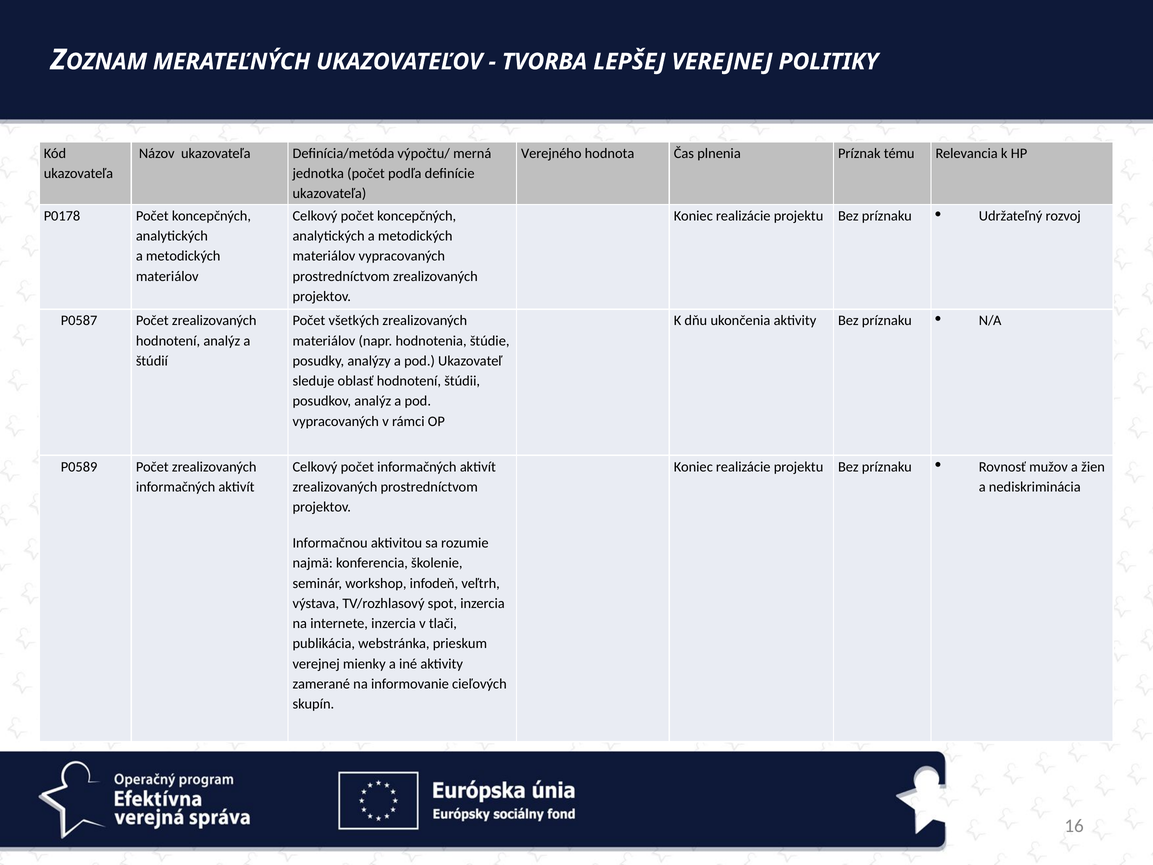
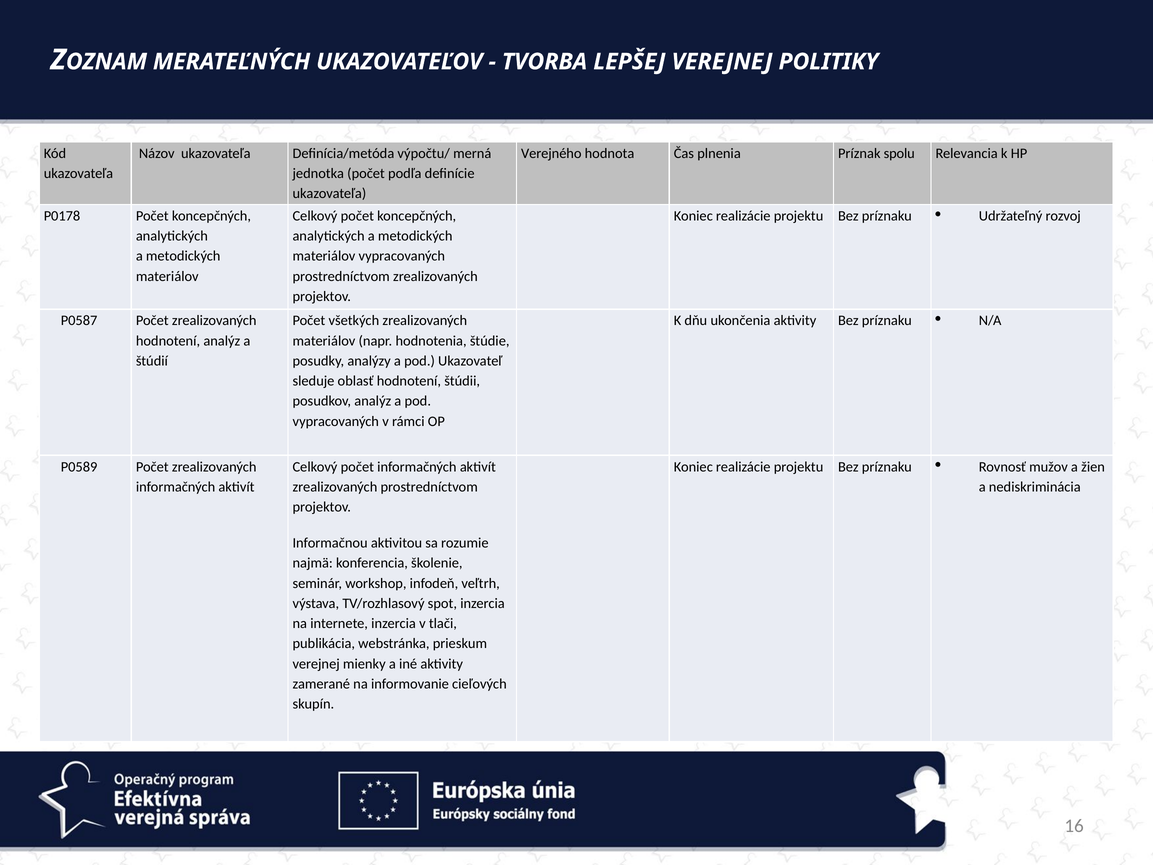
tému: tému -> spolu
